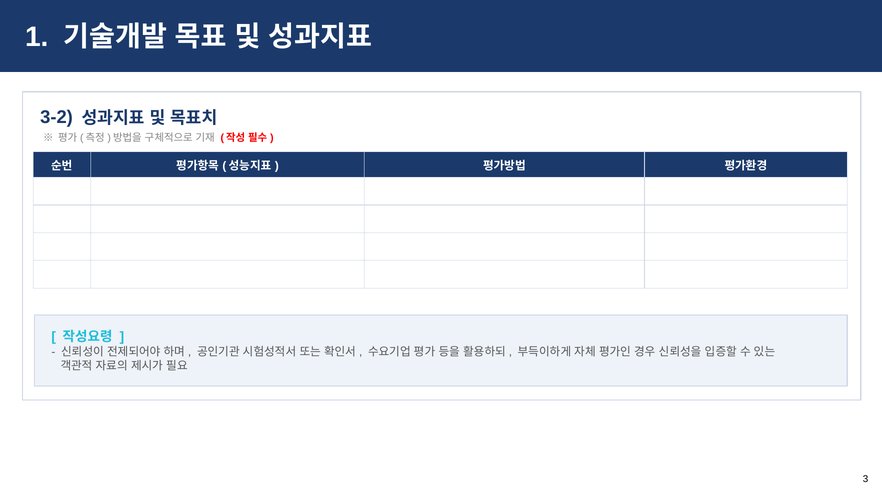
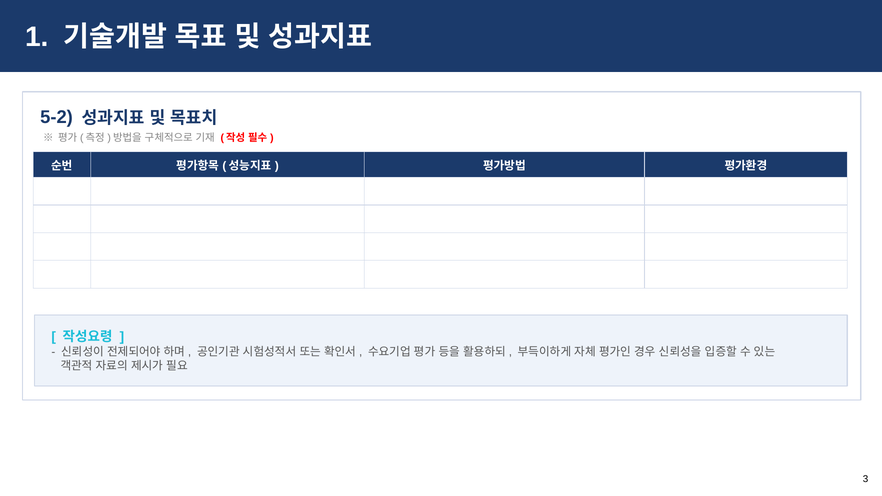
3-2: 3-2 -> 5-2
